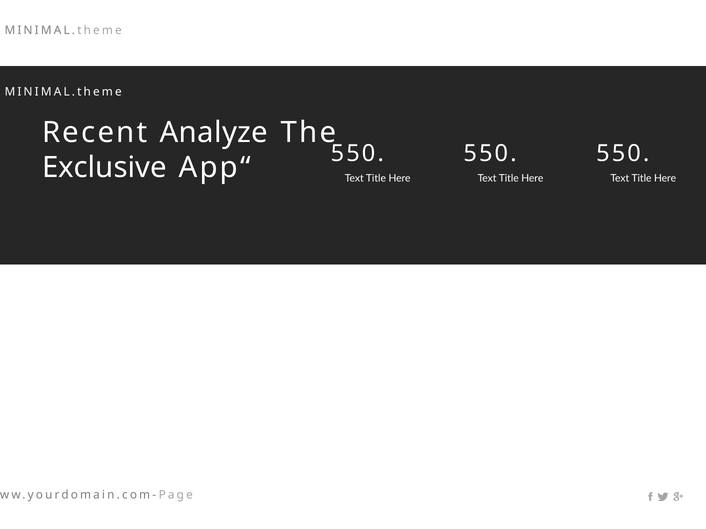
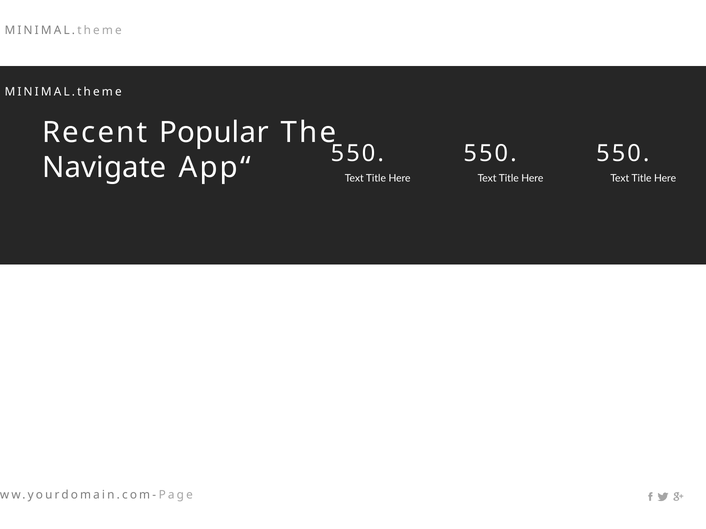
Analyze: Analyze -> Popular
Exclusive: Exclusive -> Navigate
